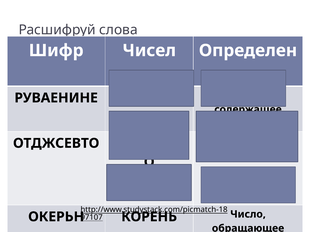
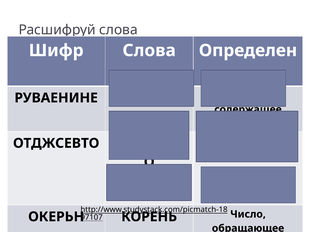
Шифр Чисел: Чисел -> Слова
